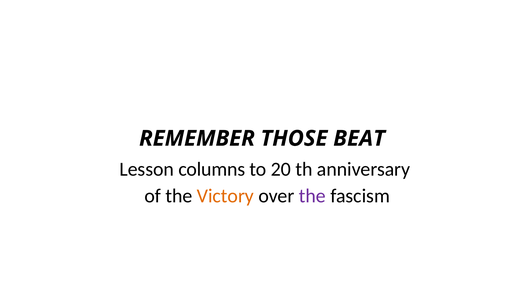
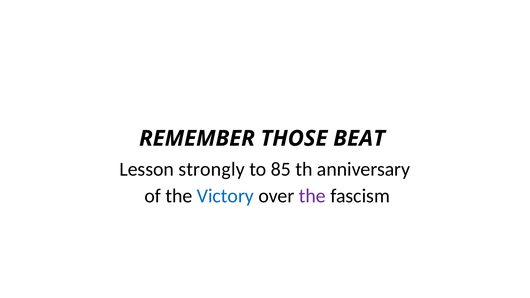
columns: columns -> strongly
20: 20 -> 85
Victory colour: orange -> blue
